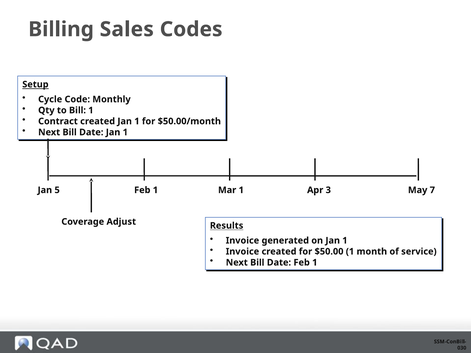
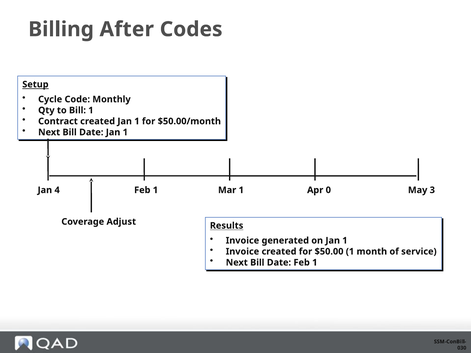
Sales: Sales -> After
5: 5 -> 4
3: 3 -> 0
7: 7 -> 3
